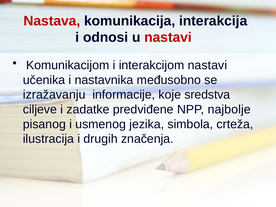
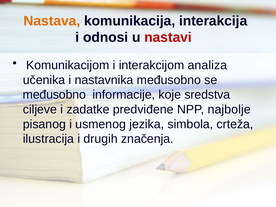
Nastava colour: red -> orange
interakcijom nastavi: nastavi -> analiza
izražavanju at (54, 95): izražavanju -> međusobno
